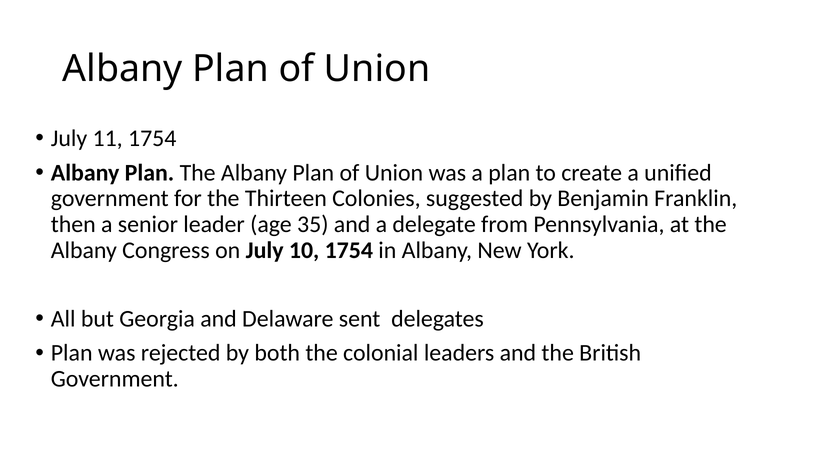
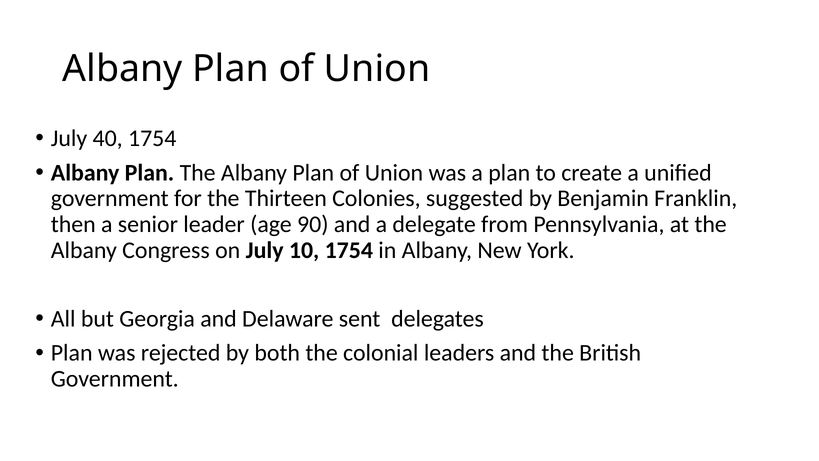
11: 11 -> 40
35: 35 -> 90
